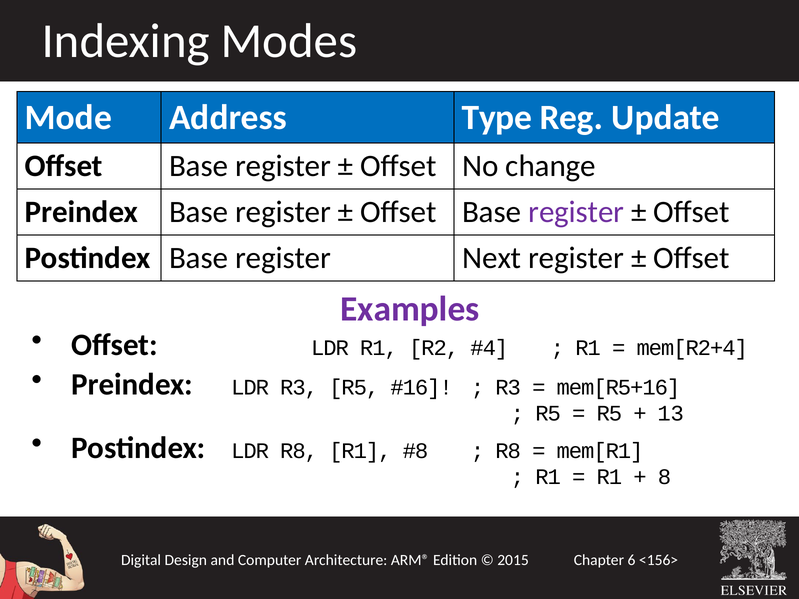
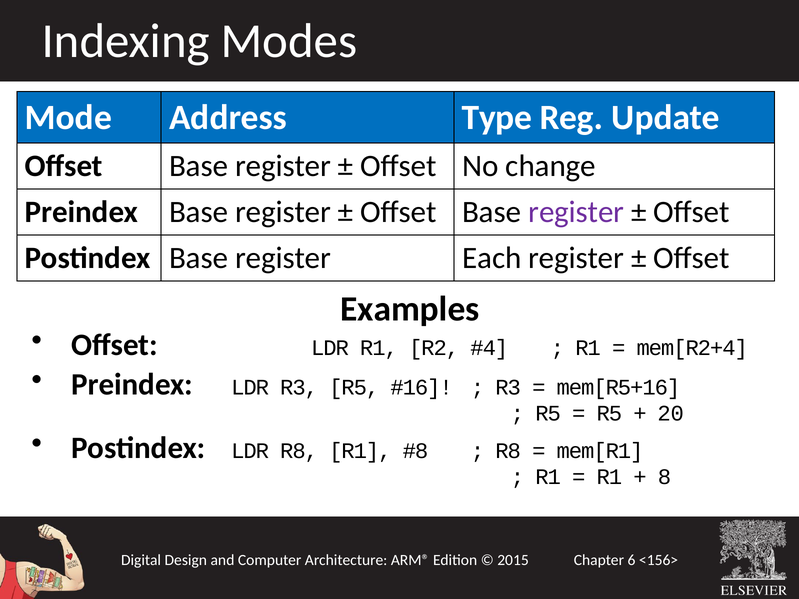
Next: Next -> Each
Examples colour: purple -> black
13: 13 -> 20
